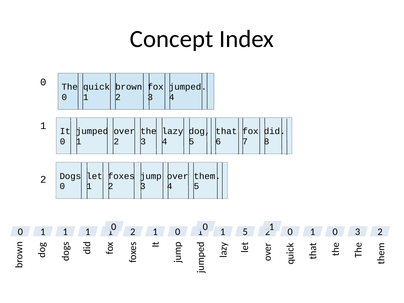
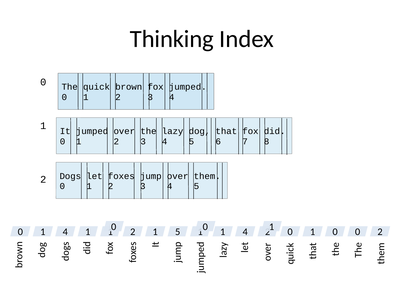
Concept: Concept -> Thinking
1 at (65, 232): 1 -> 4
0 at (178, 232): 0 -> 5
5 at (245, 232): 5 -> 4
0 3: 3 -> 0
